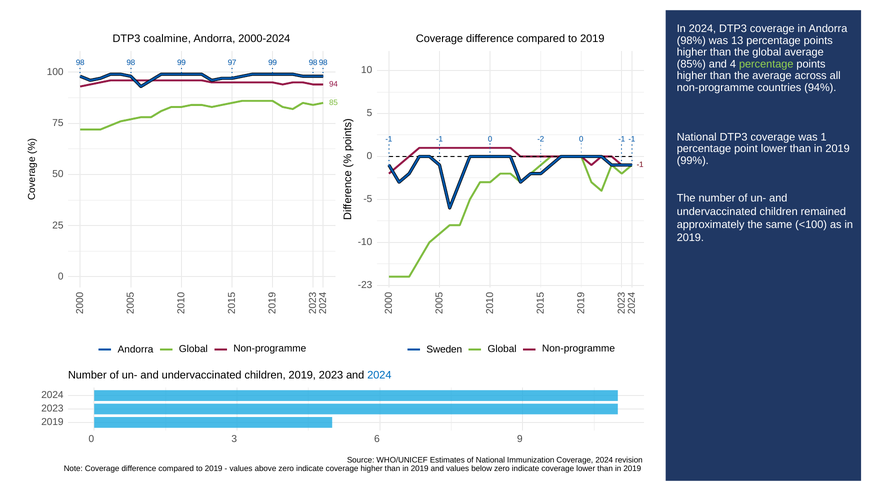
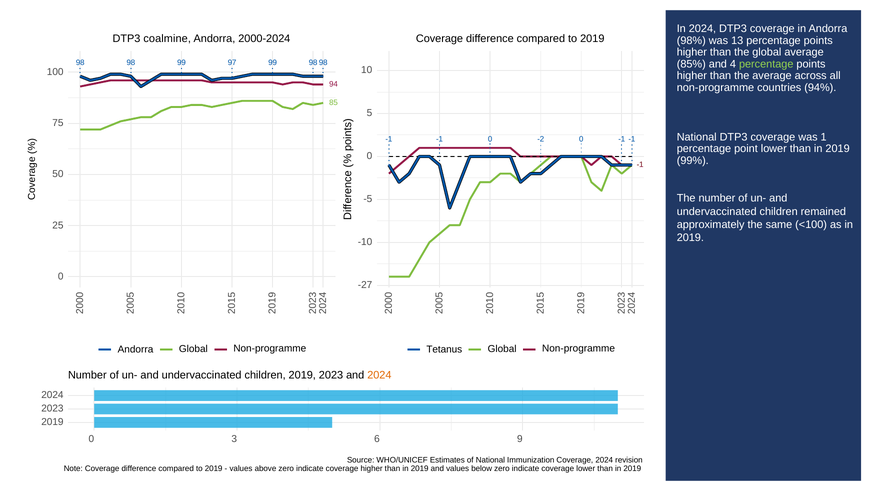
-23: -23 -> -27
Sweden: Sweden -> Tetanus
2024 at (379, 375) colour: blue -> orange
